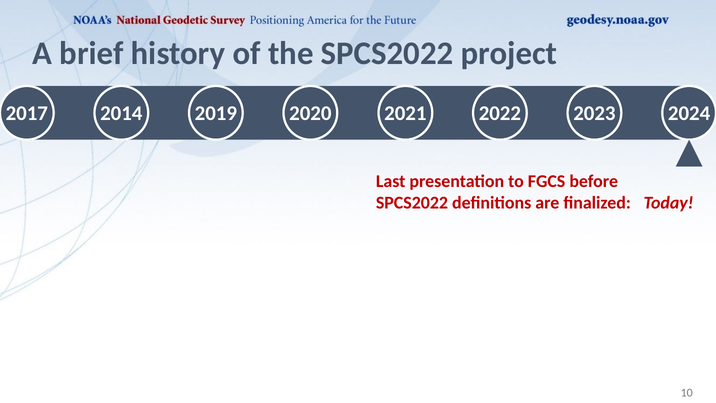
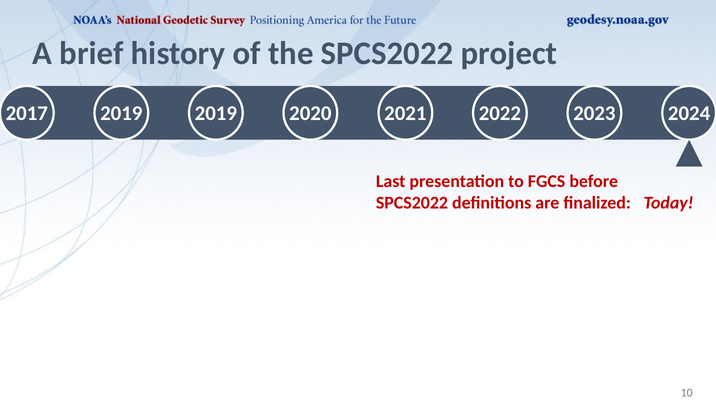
2014 at (121, 113): 2014 -> 2019
